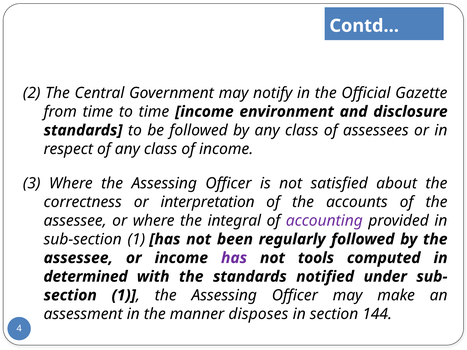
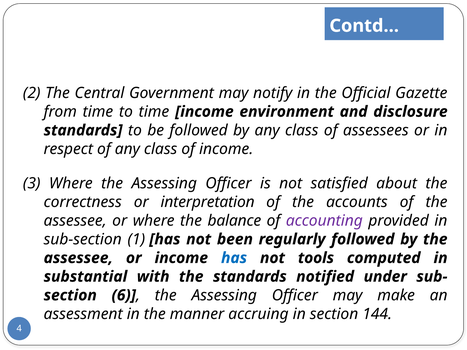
integral: integral -> balance
has at (234, 258) colour: purple -> blue
determined: determined -> substantial
section 1: 1 -> 6
disposes: disposes -> accruing
